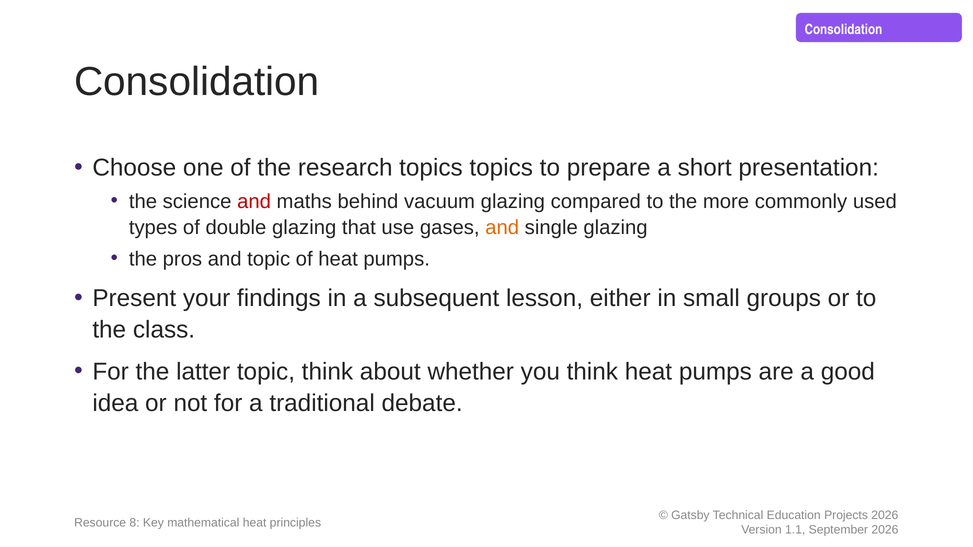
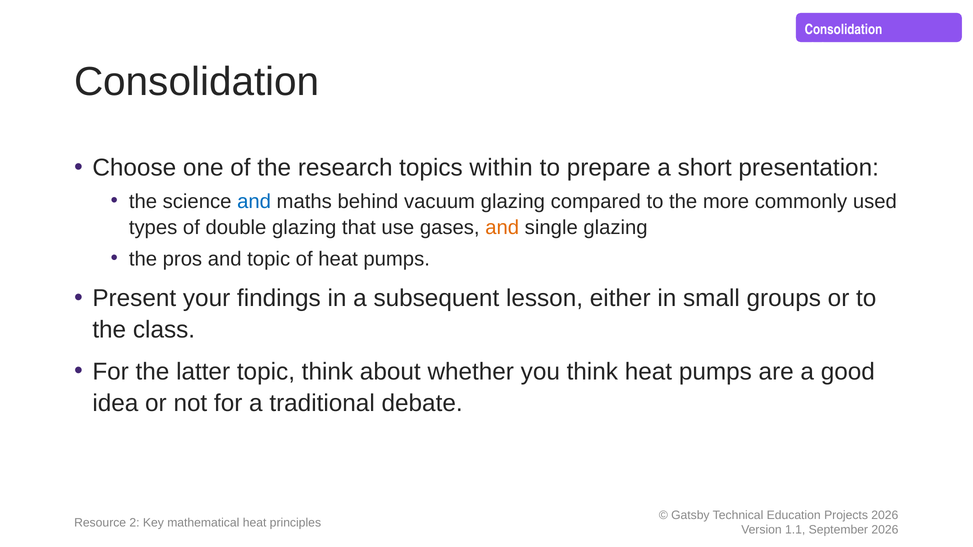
topics topics: topics -> within
and at (254, 201) colour: red -> blue
8: 8 -> 2
